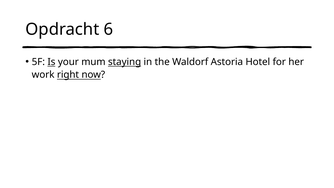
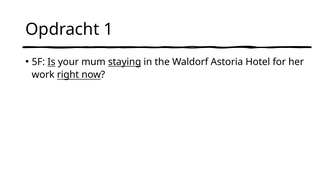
6: 6 -> 1
